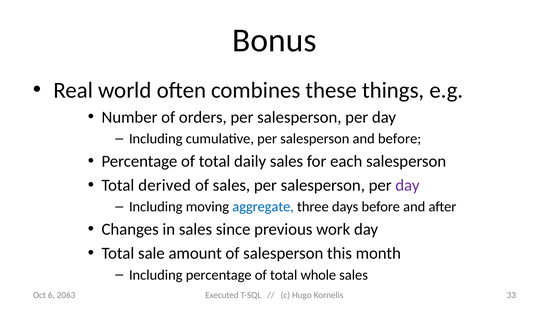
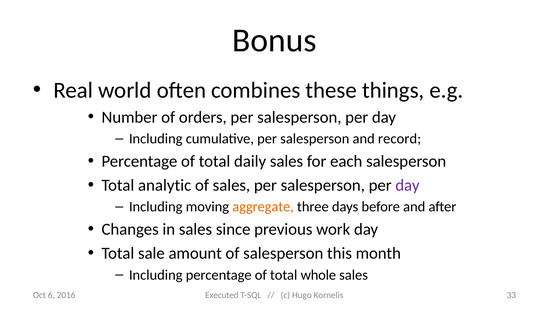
and before: before -> record
derived: derived -> analytic
aggregate colour: blue -> orange
2063: 2063 -> 2016
